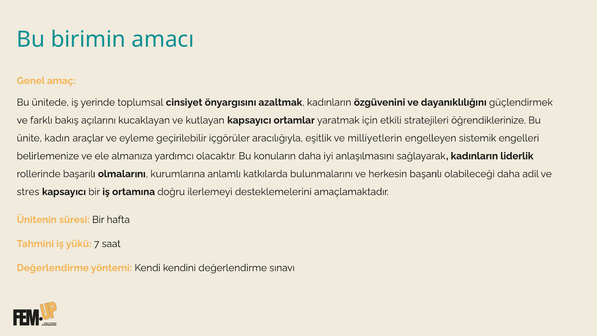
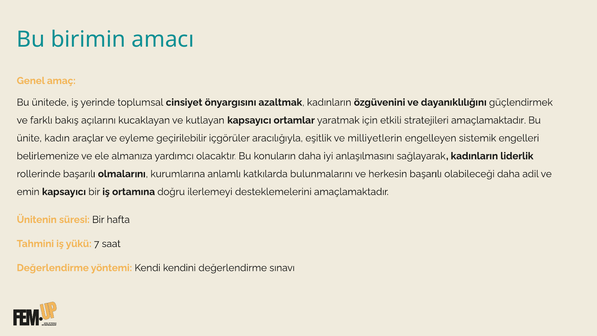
stratejileri öğrendiklerinize: öğrendiklerinize -> amaçlamaktadır
stres: stres -> emin
